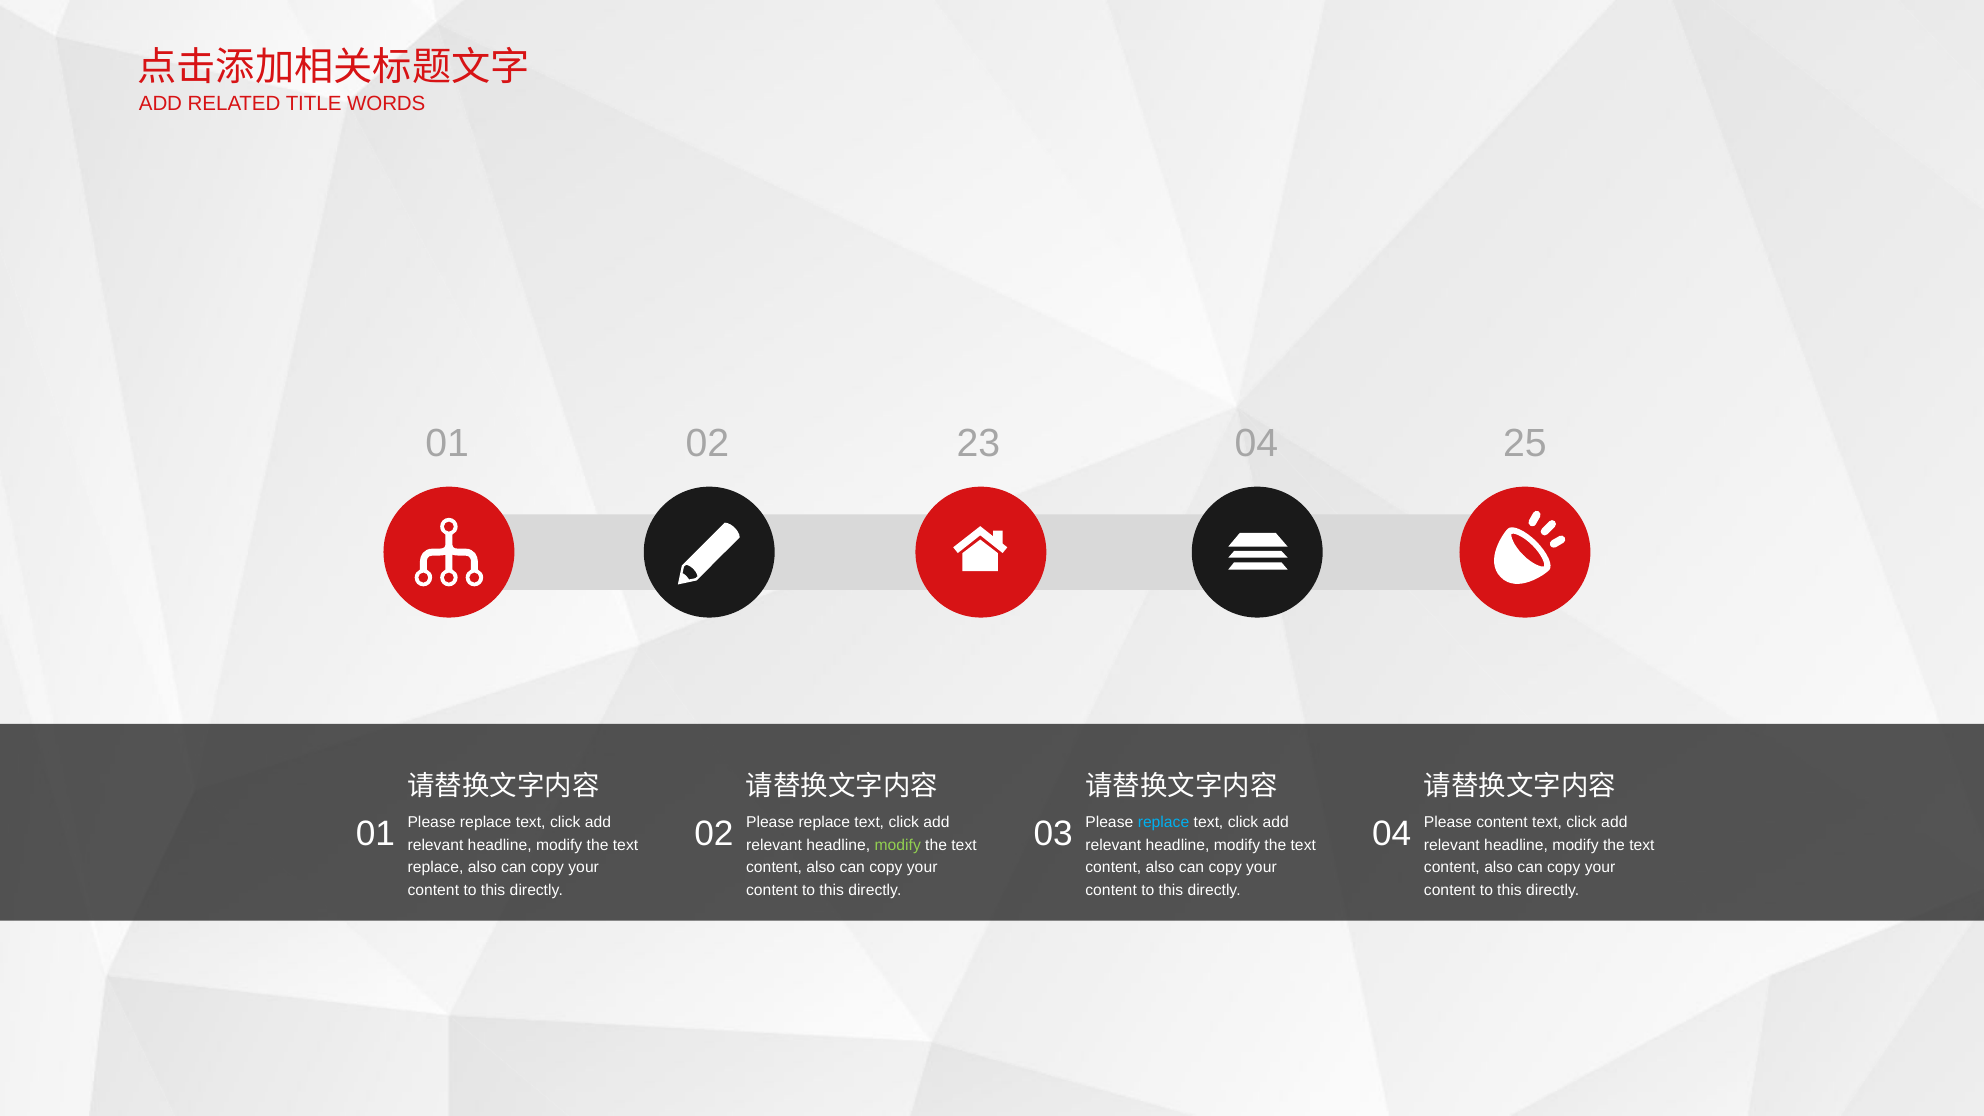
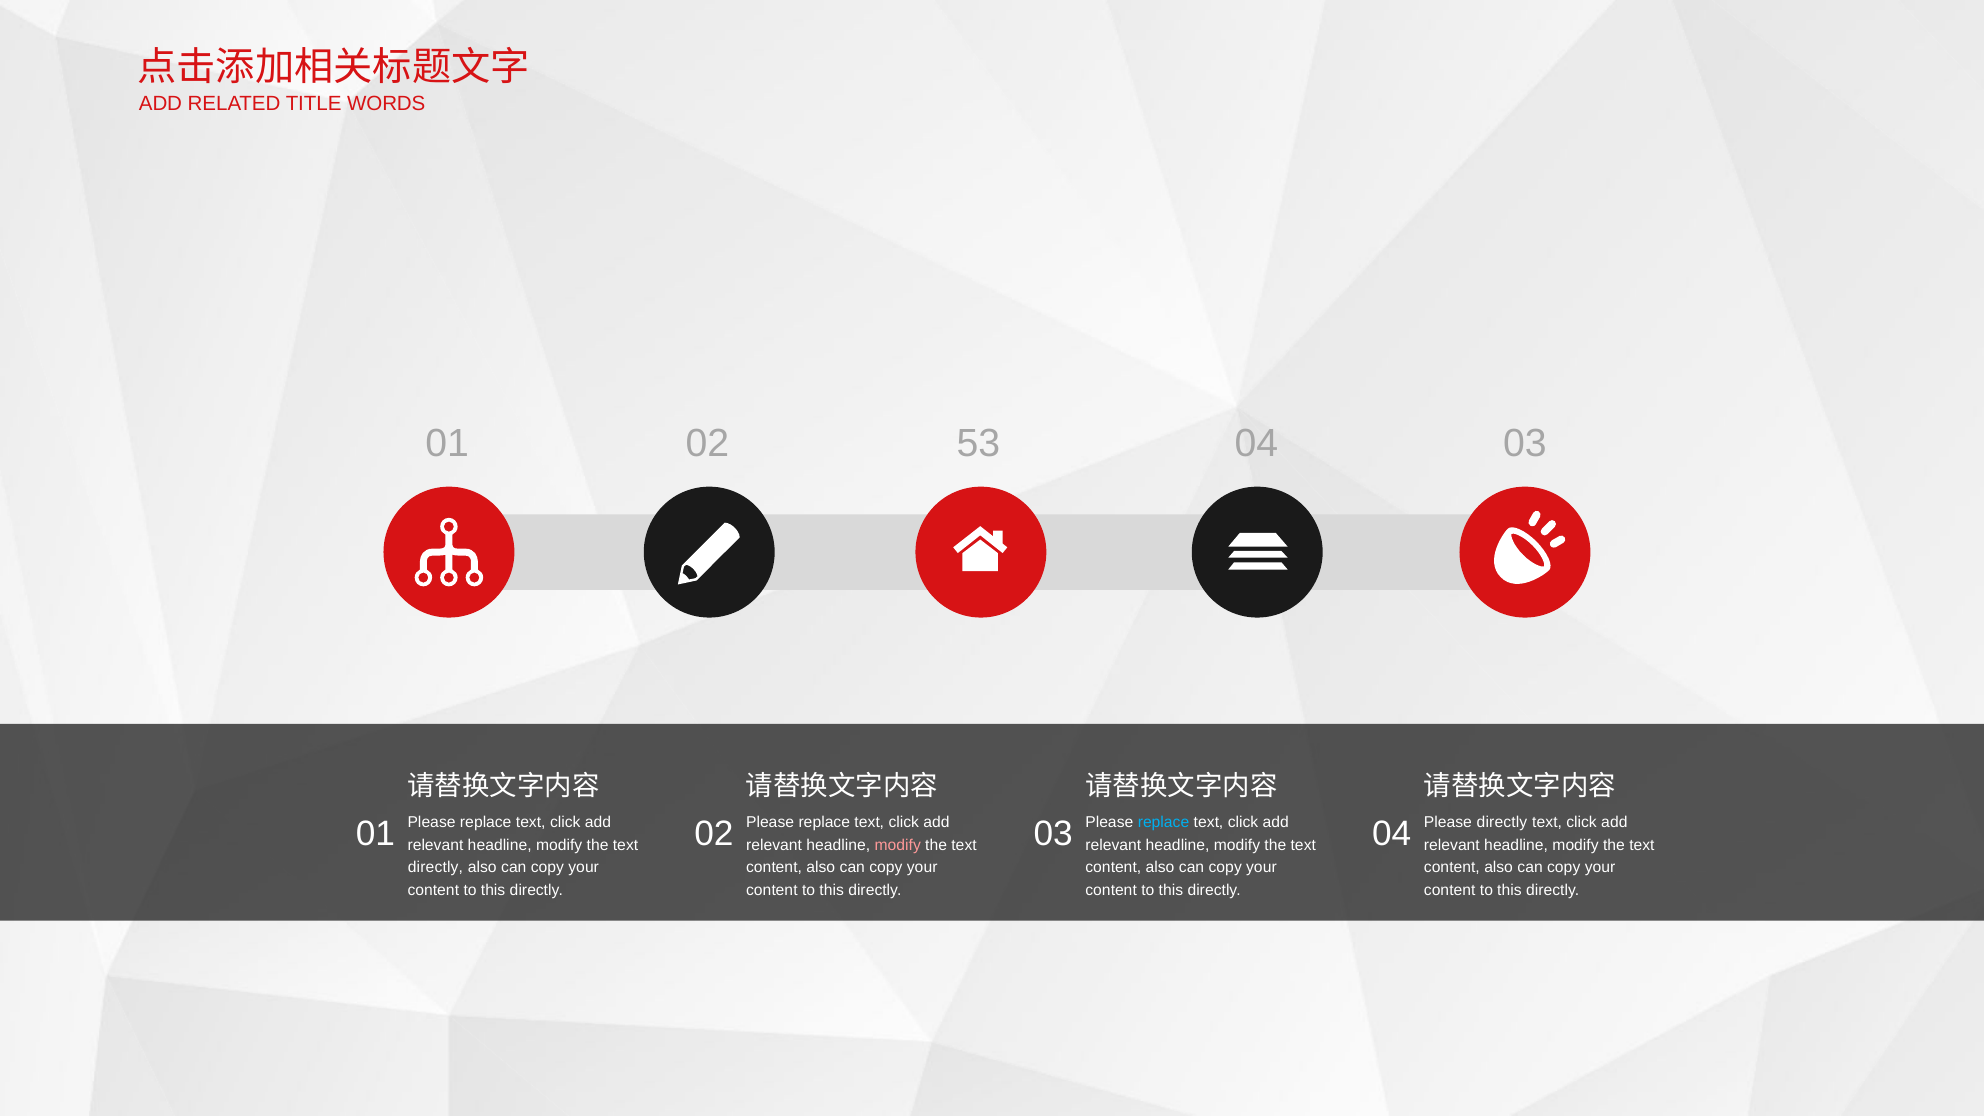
23: 23 -> 53
04 25: 25 -> 03
Please content: content -> directly
modify at (898, 845) colour: light green -> pink
replace at (436, 867): replace -> directly
